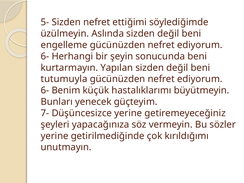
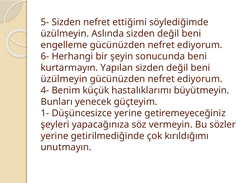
tutumuyla at (64, 79): tutumuyla -> üzülmeyin
6- at (45, 90): 6- -> 4-
7-: 7- -> 1-
